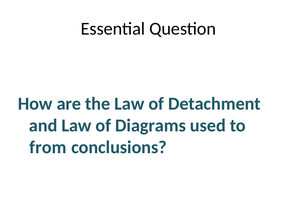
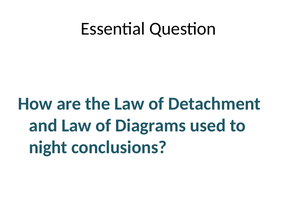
from: from -> night
